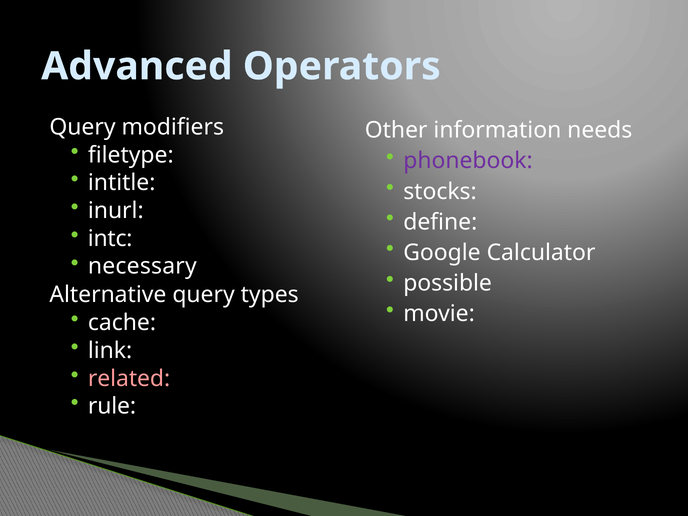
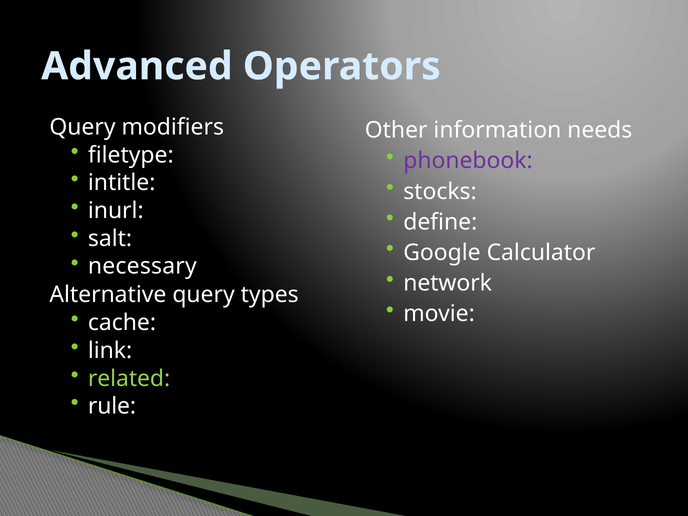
intc: intc -> salt
possible: possible -> network
related colour: pink -> light green
